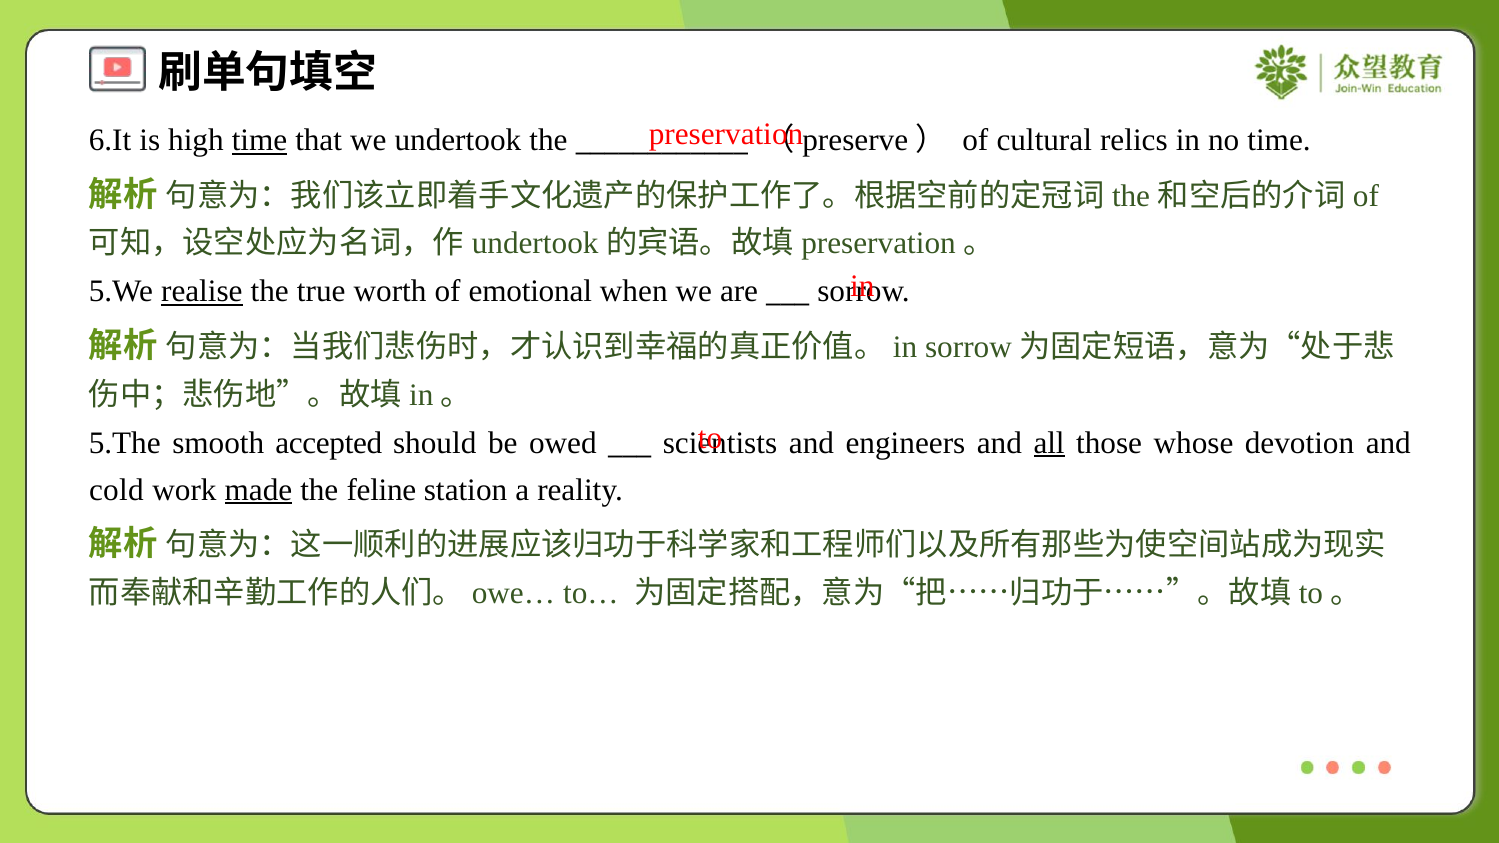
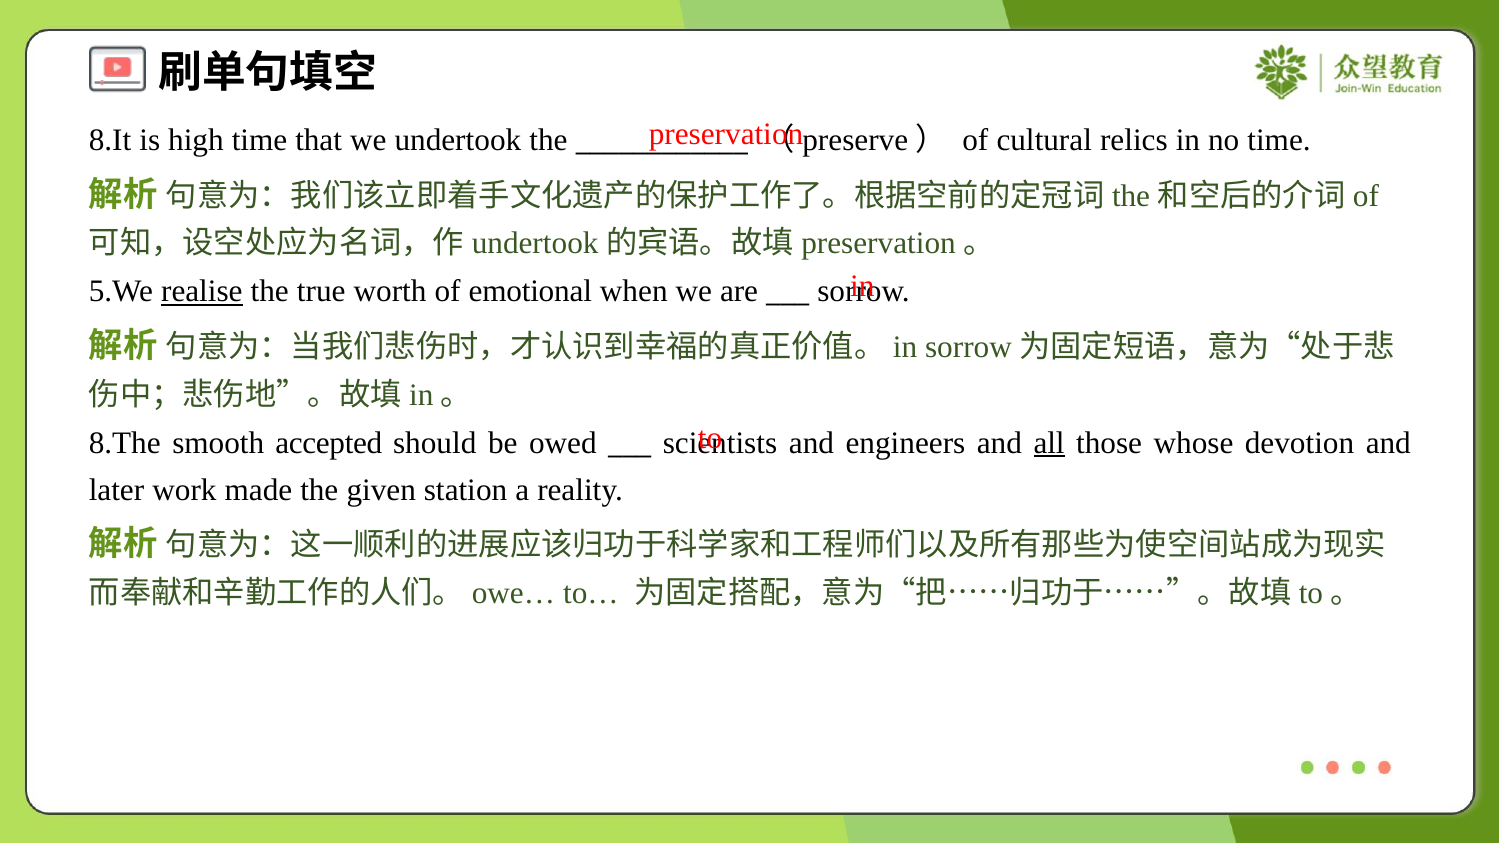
6.It: 6.It -> 8.It
time at (259, 140) underline: present -> none
5.The: 5.The -> 8.The
cold: cold -> later
made underline: present -> none
feline: feline -> given
